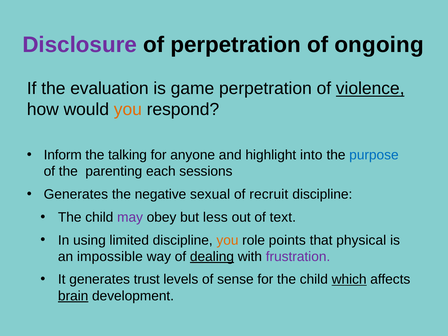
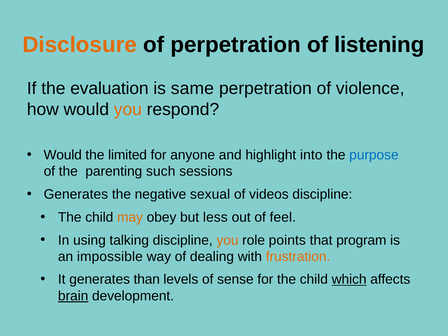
Disclosure colour: purple -> orange
ongoing: ongoing -> listening
game: game -> same
violence underline: present -> none
Inform at (63, 155): Inform -> Would
talking: talking -> limited
each: each -> such
recruit: recruit -> videos
may colour: purple -> orange
text: text -> feel
limited: limited -> talking
physical: physical -> program
dealing underline: present -> none
frustration colour: purple -> orange
trust: trust -> than
